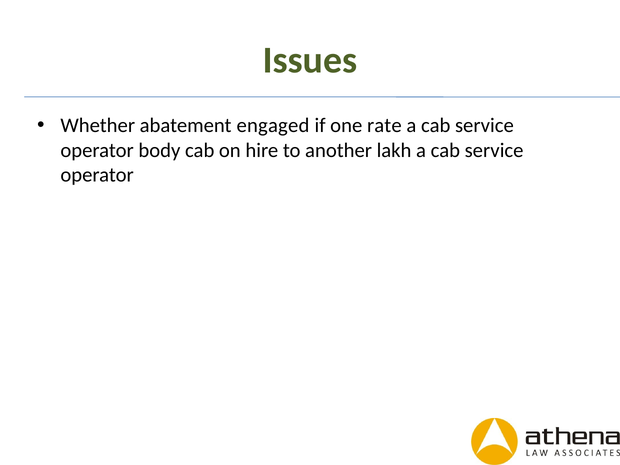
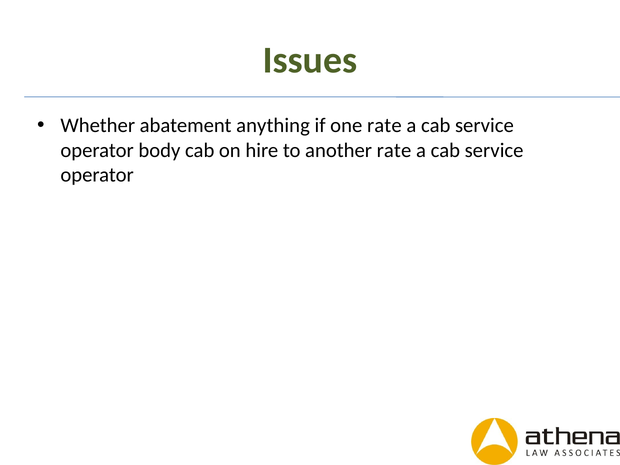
engaged: engaged -> anything
another lakh: lakh -> rate
